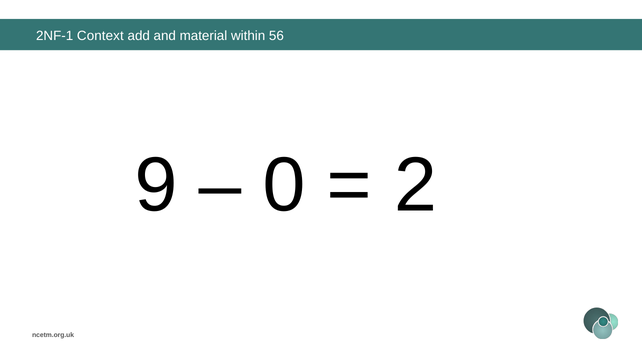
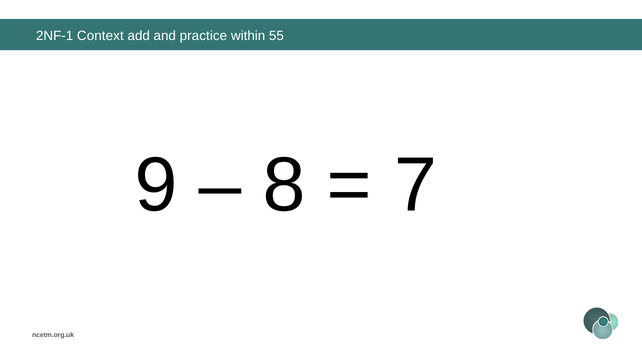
material: material -> practice
56: 56 -> 55
0: 0 -> 8
2: 2 -> 7
